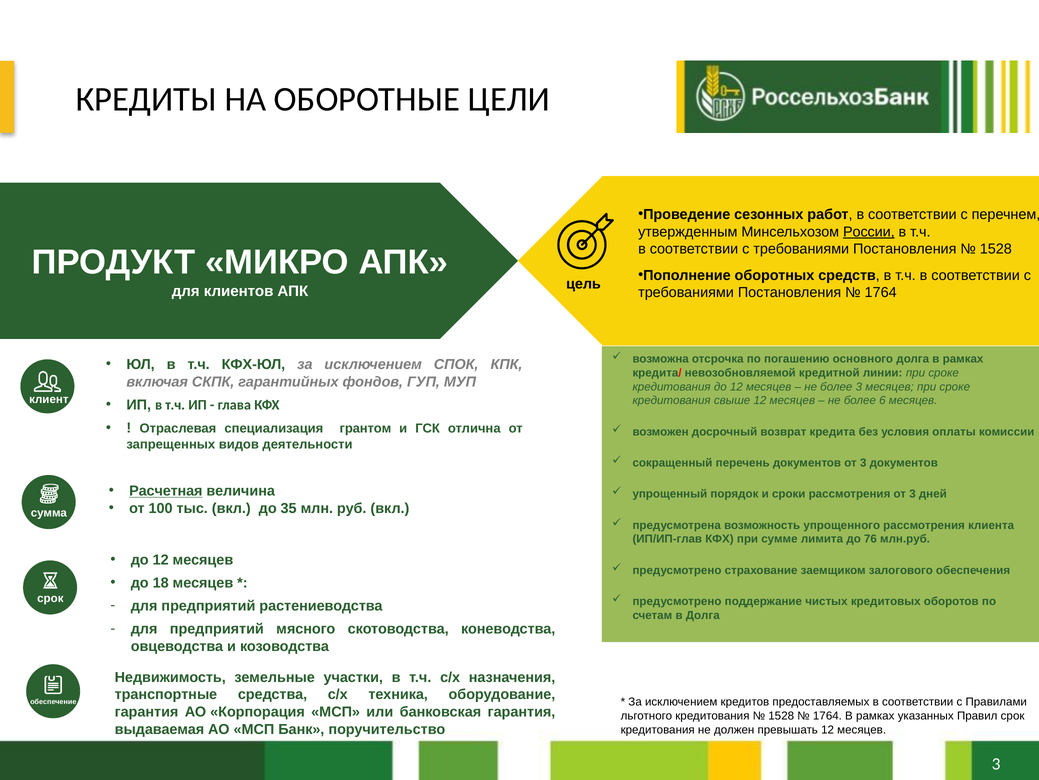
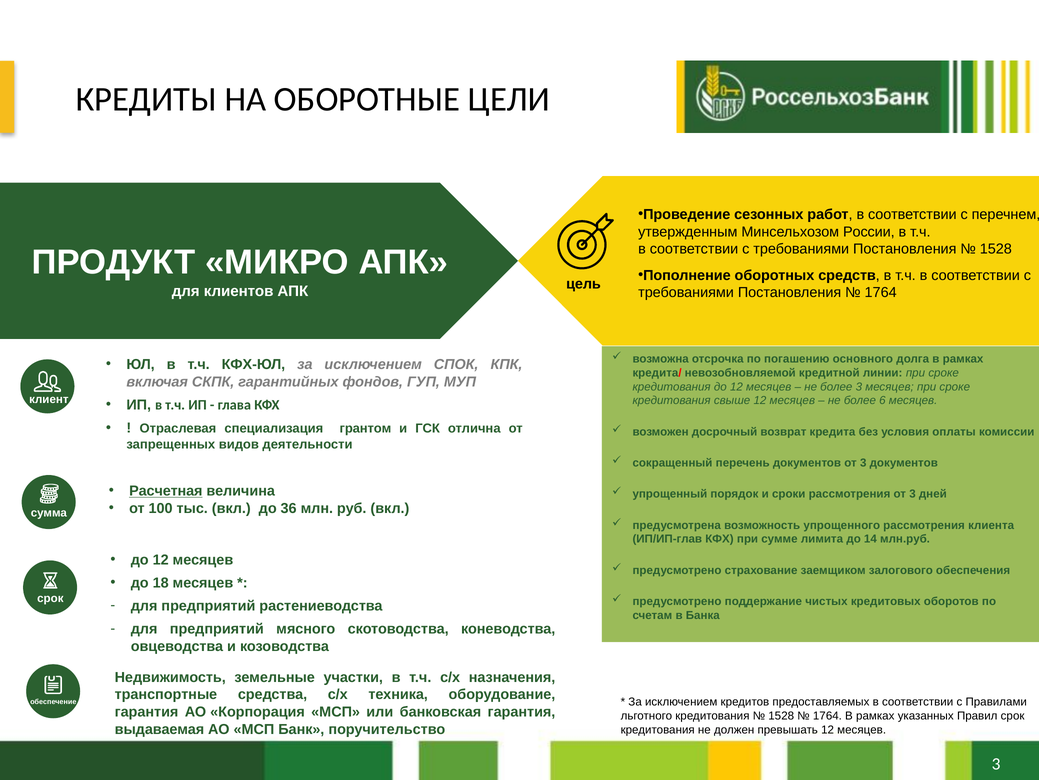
России underline: present -> none
35: 35 -> 36
76: 76 -> 14
в Долга: Долга -> Банка
